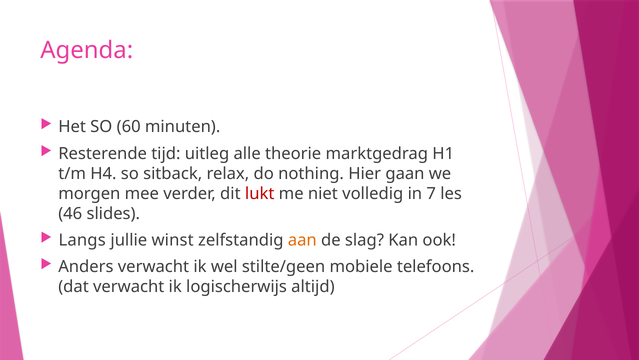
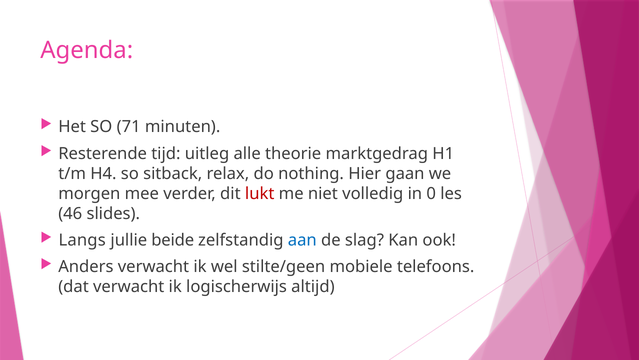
60: 60 -> 71
7: 7 -> 0
winst: winst -> beide
aan colour: orange -> blue
